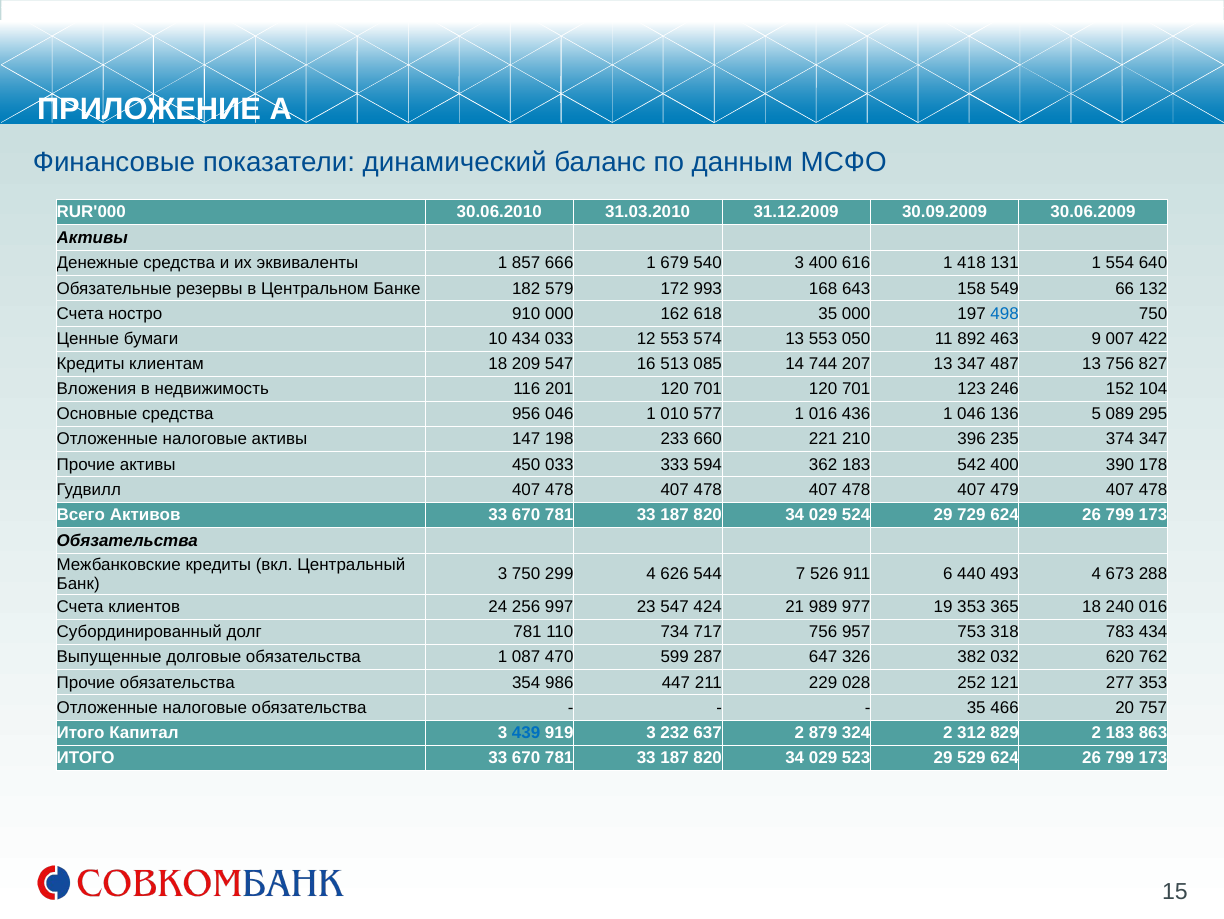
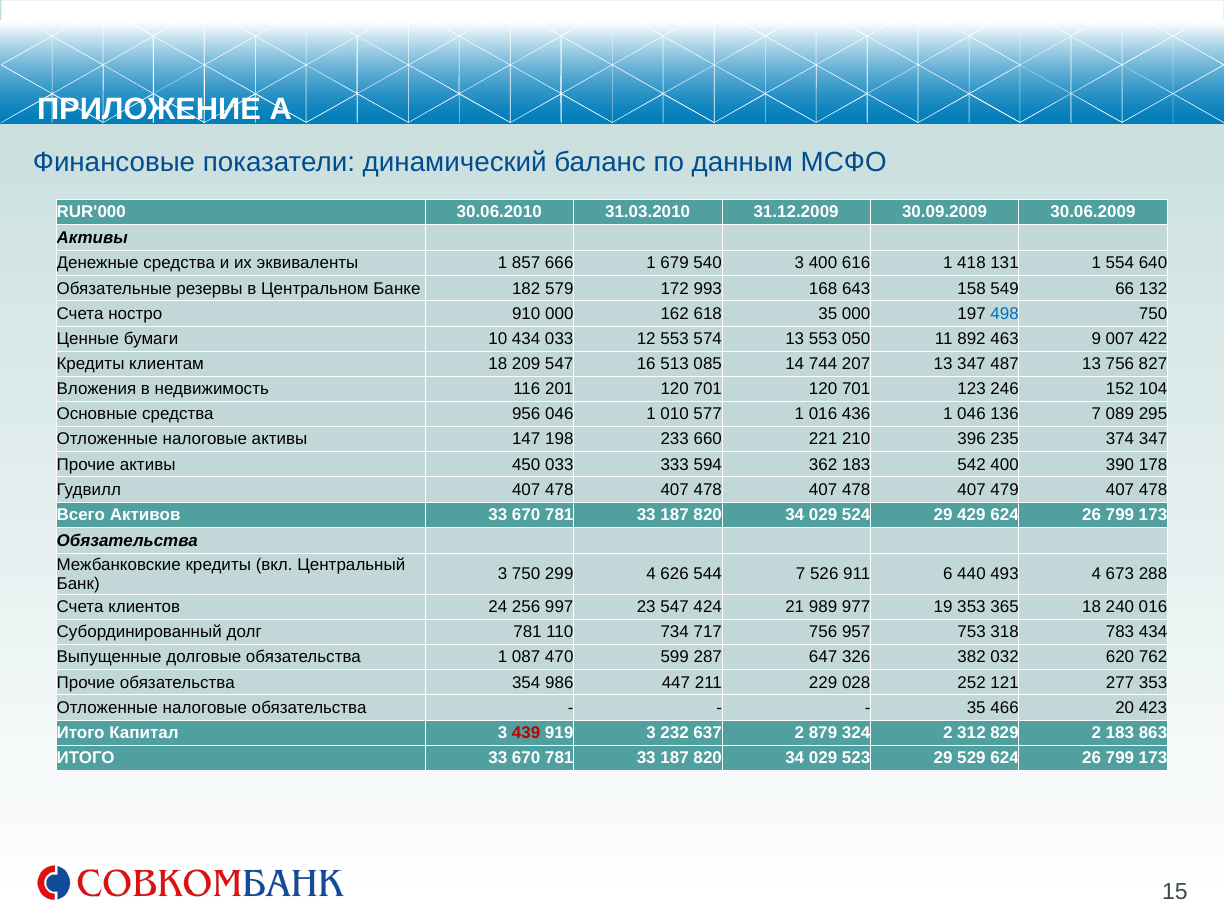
136 5: 5 -> 7
729: 729 -> 429
757: 757 -> 423
439 colour: blue -> red
